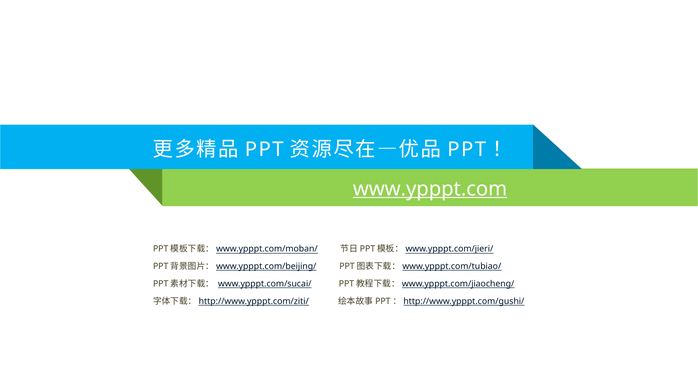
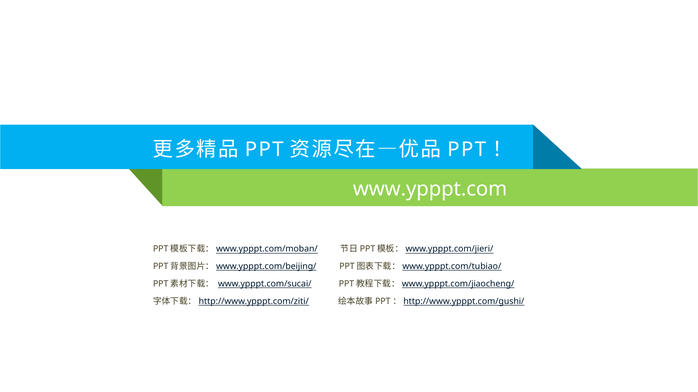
www.ypppt.com underline: present -> none
